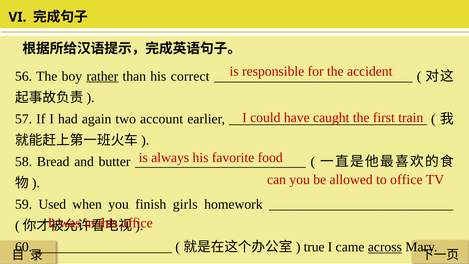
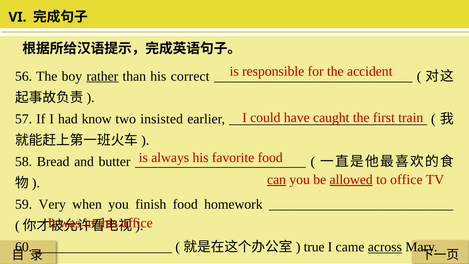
again: again -> know
account: account -> insisted
can underline: none -> present
allowed underline: none -> present
Used: Used -> Very
finish girls: girls -> food
